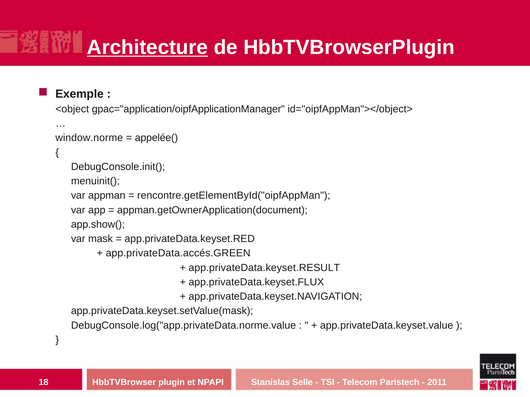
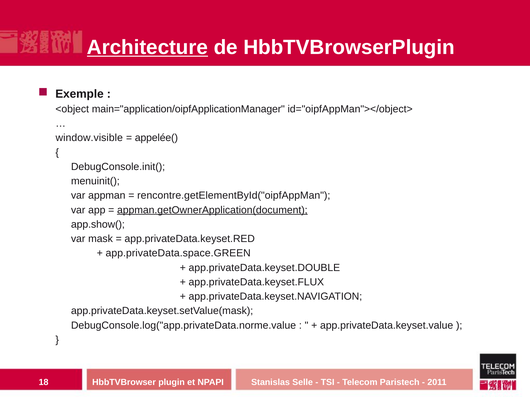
gpac="application/oipfApplicationManager: gpac="application/oipfApplicationManager -> main="application/oipfApplicationManager
window.norme: window.norme -> window.visible
appman.getOwnerApplication(document underline: none -> present
app.privateData.accés.GREEN: app.privateData.accés.GREEN -> app.privateData.space.GREEN
app.privateData.keyset.RESULT: app.privateData.keyset.RESULT -> app.privateData.keyset.DOUBLE
